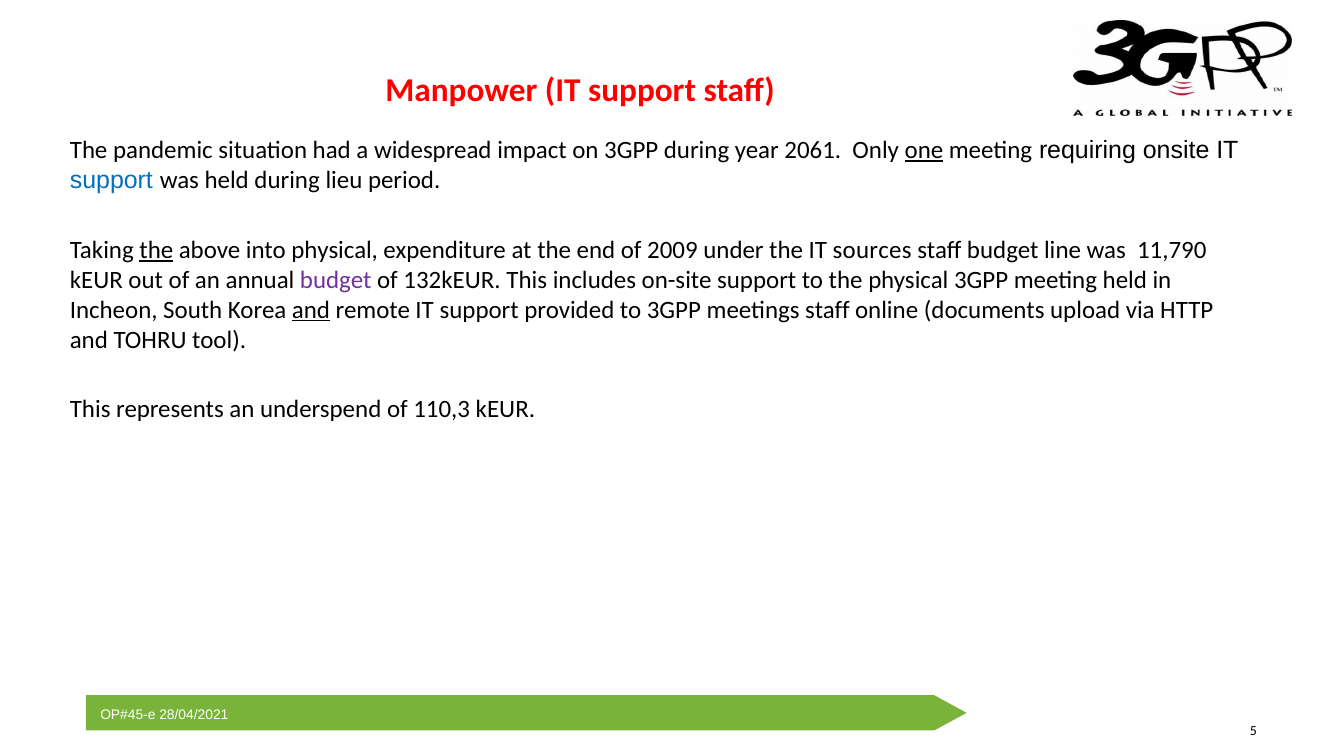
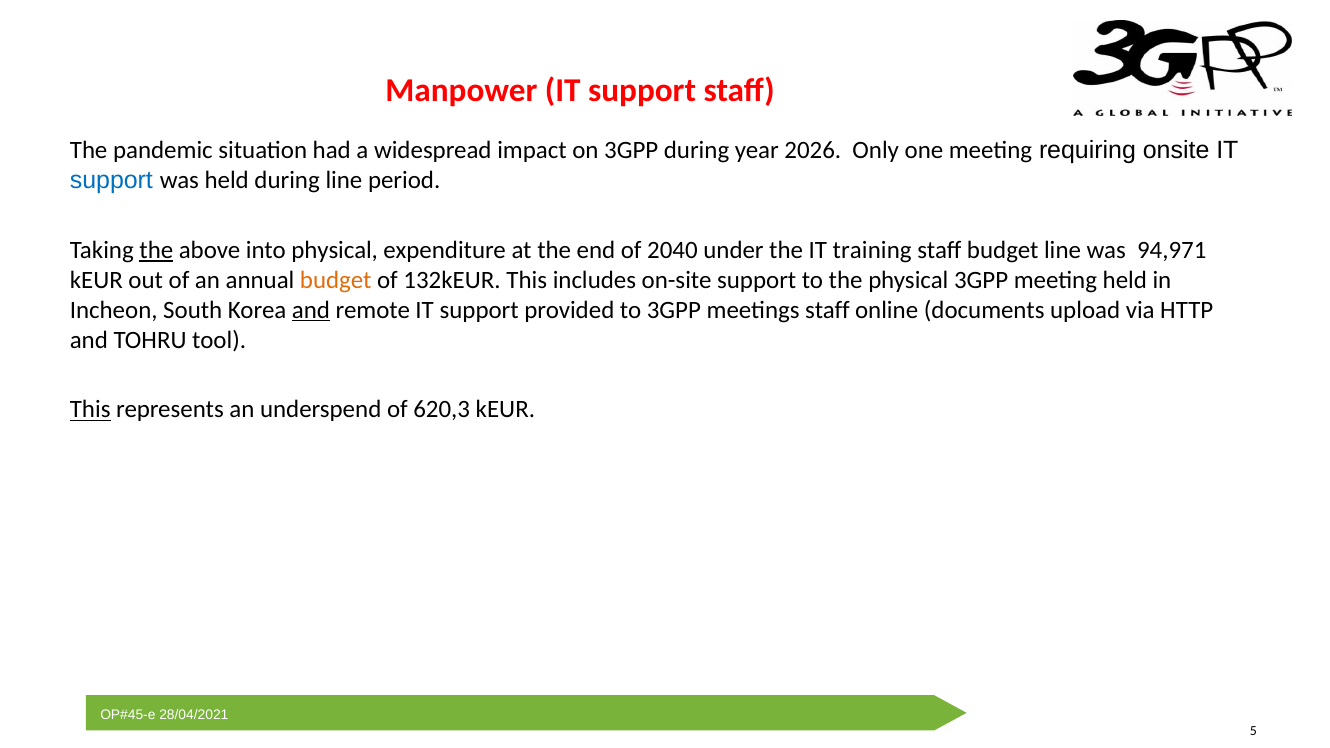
2061: 2061 -> 2026
one underline: present -> none
during lieu: lieu -> line
2009: 2009 -> 2040
sources: sources -> training
11,790: 11,790 -> 94,971
budget at (336, 280) colour: purple -> orange
This at (90, 410) underline: none -> present
110,3: 110,3 -> 620,3
